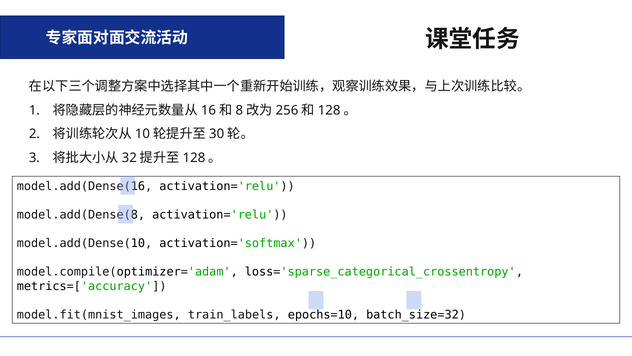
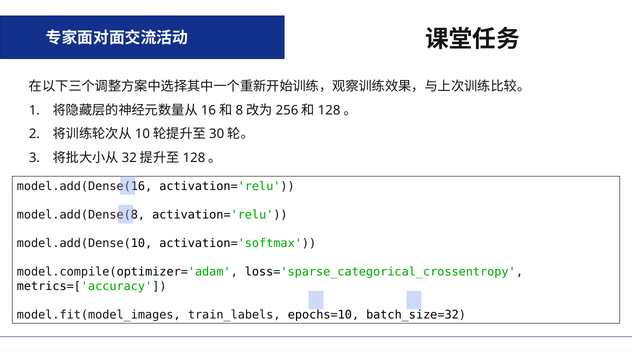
model.fit(mnist_images: model.fit(mnist_images -> model.fit(model_images
